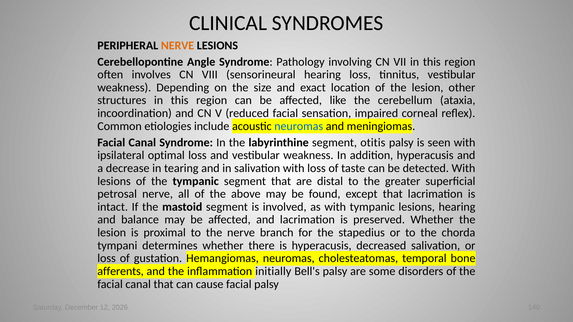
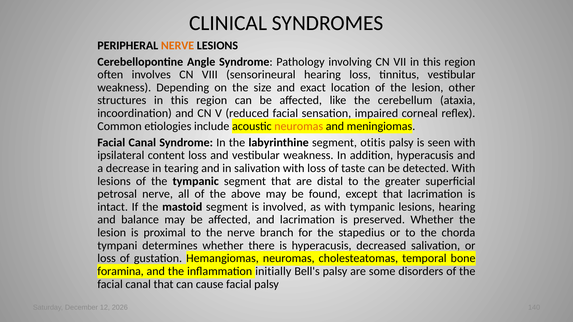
neuromas at (299, 126) colour: blue -> orange
optimal: optimal -> content
afferents: afferents -> foramina
